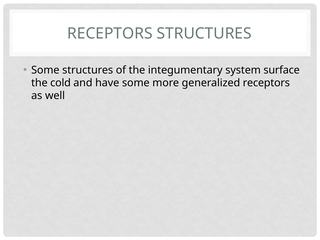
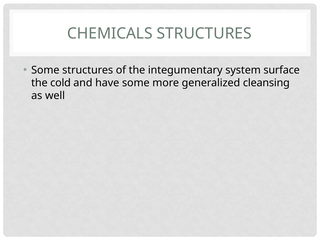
RECEPTORS at (110, 34): RECEPTORS -> CHEMICALS
generalized receptors: receptors -> cleansing
